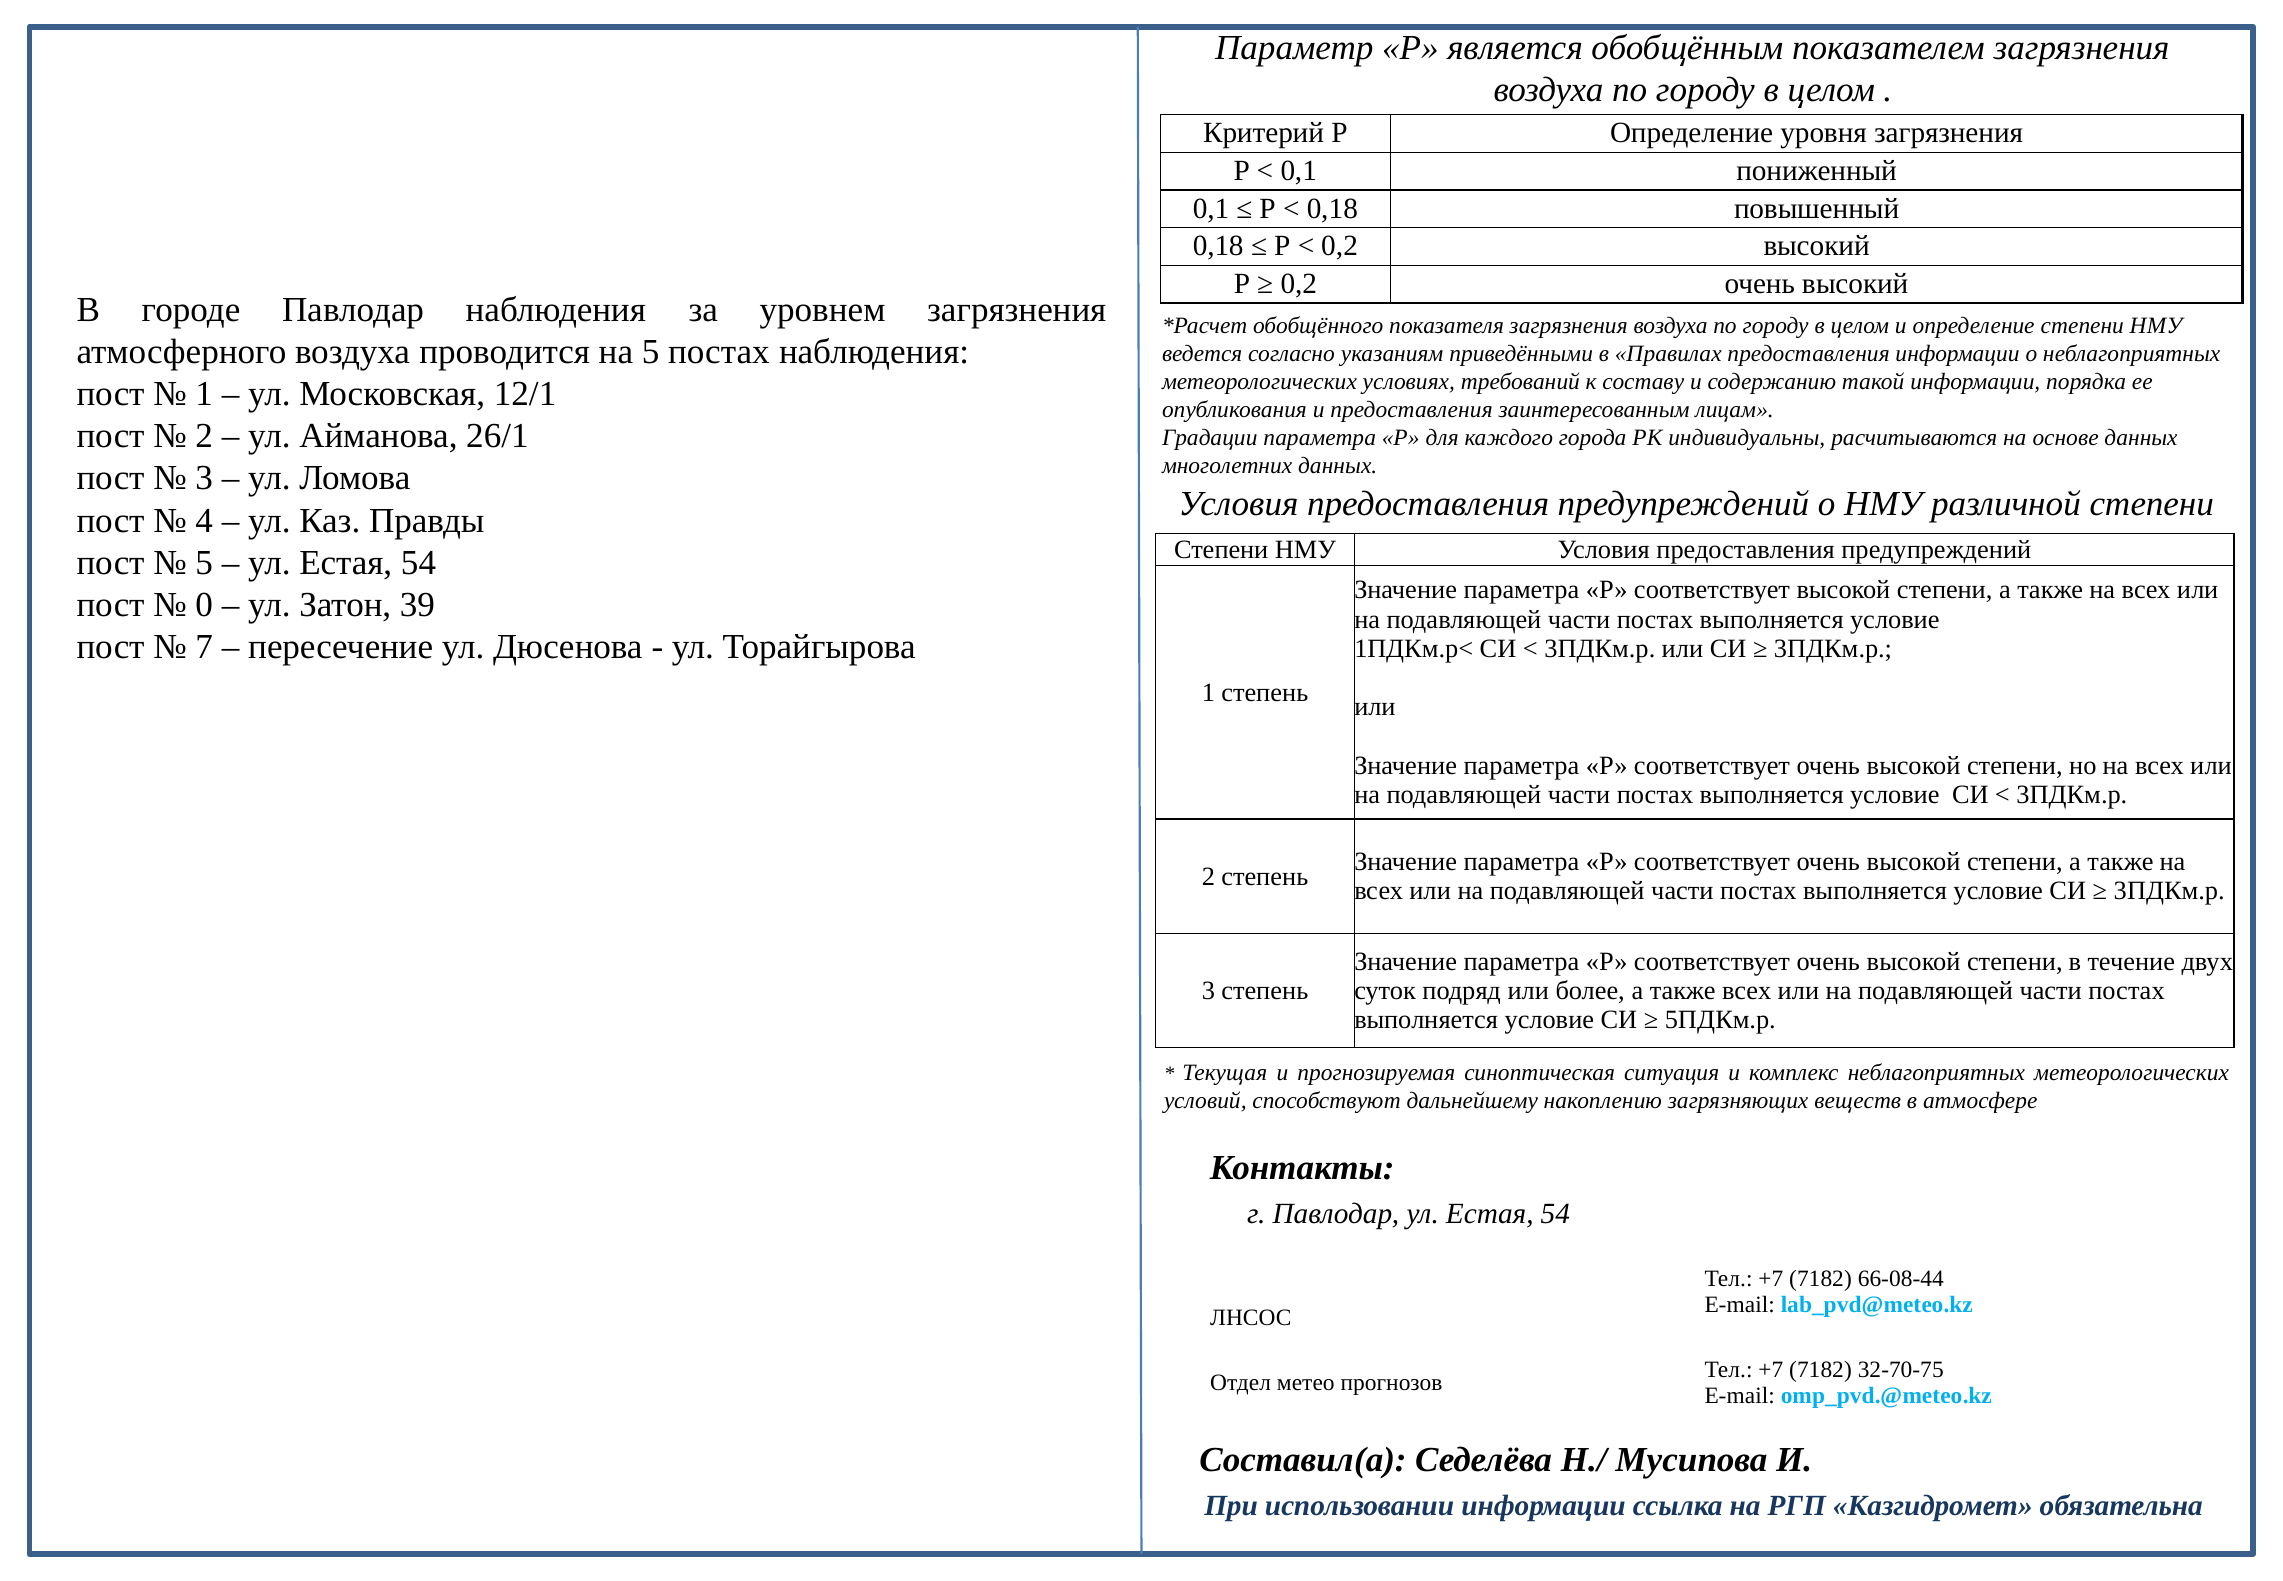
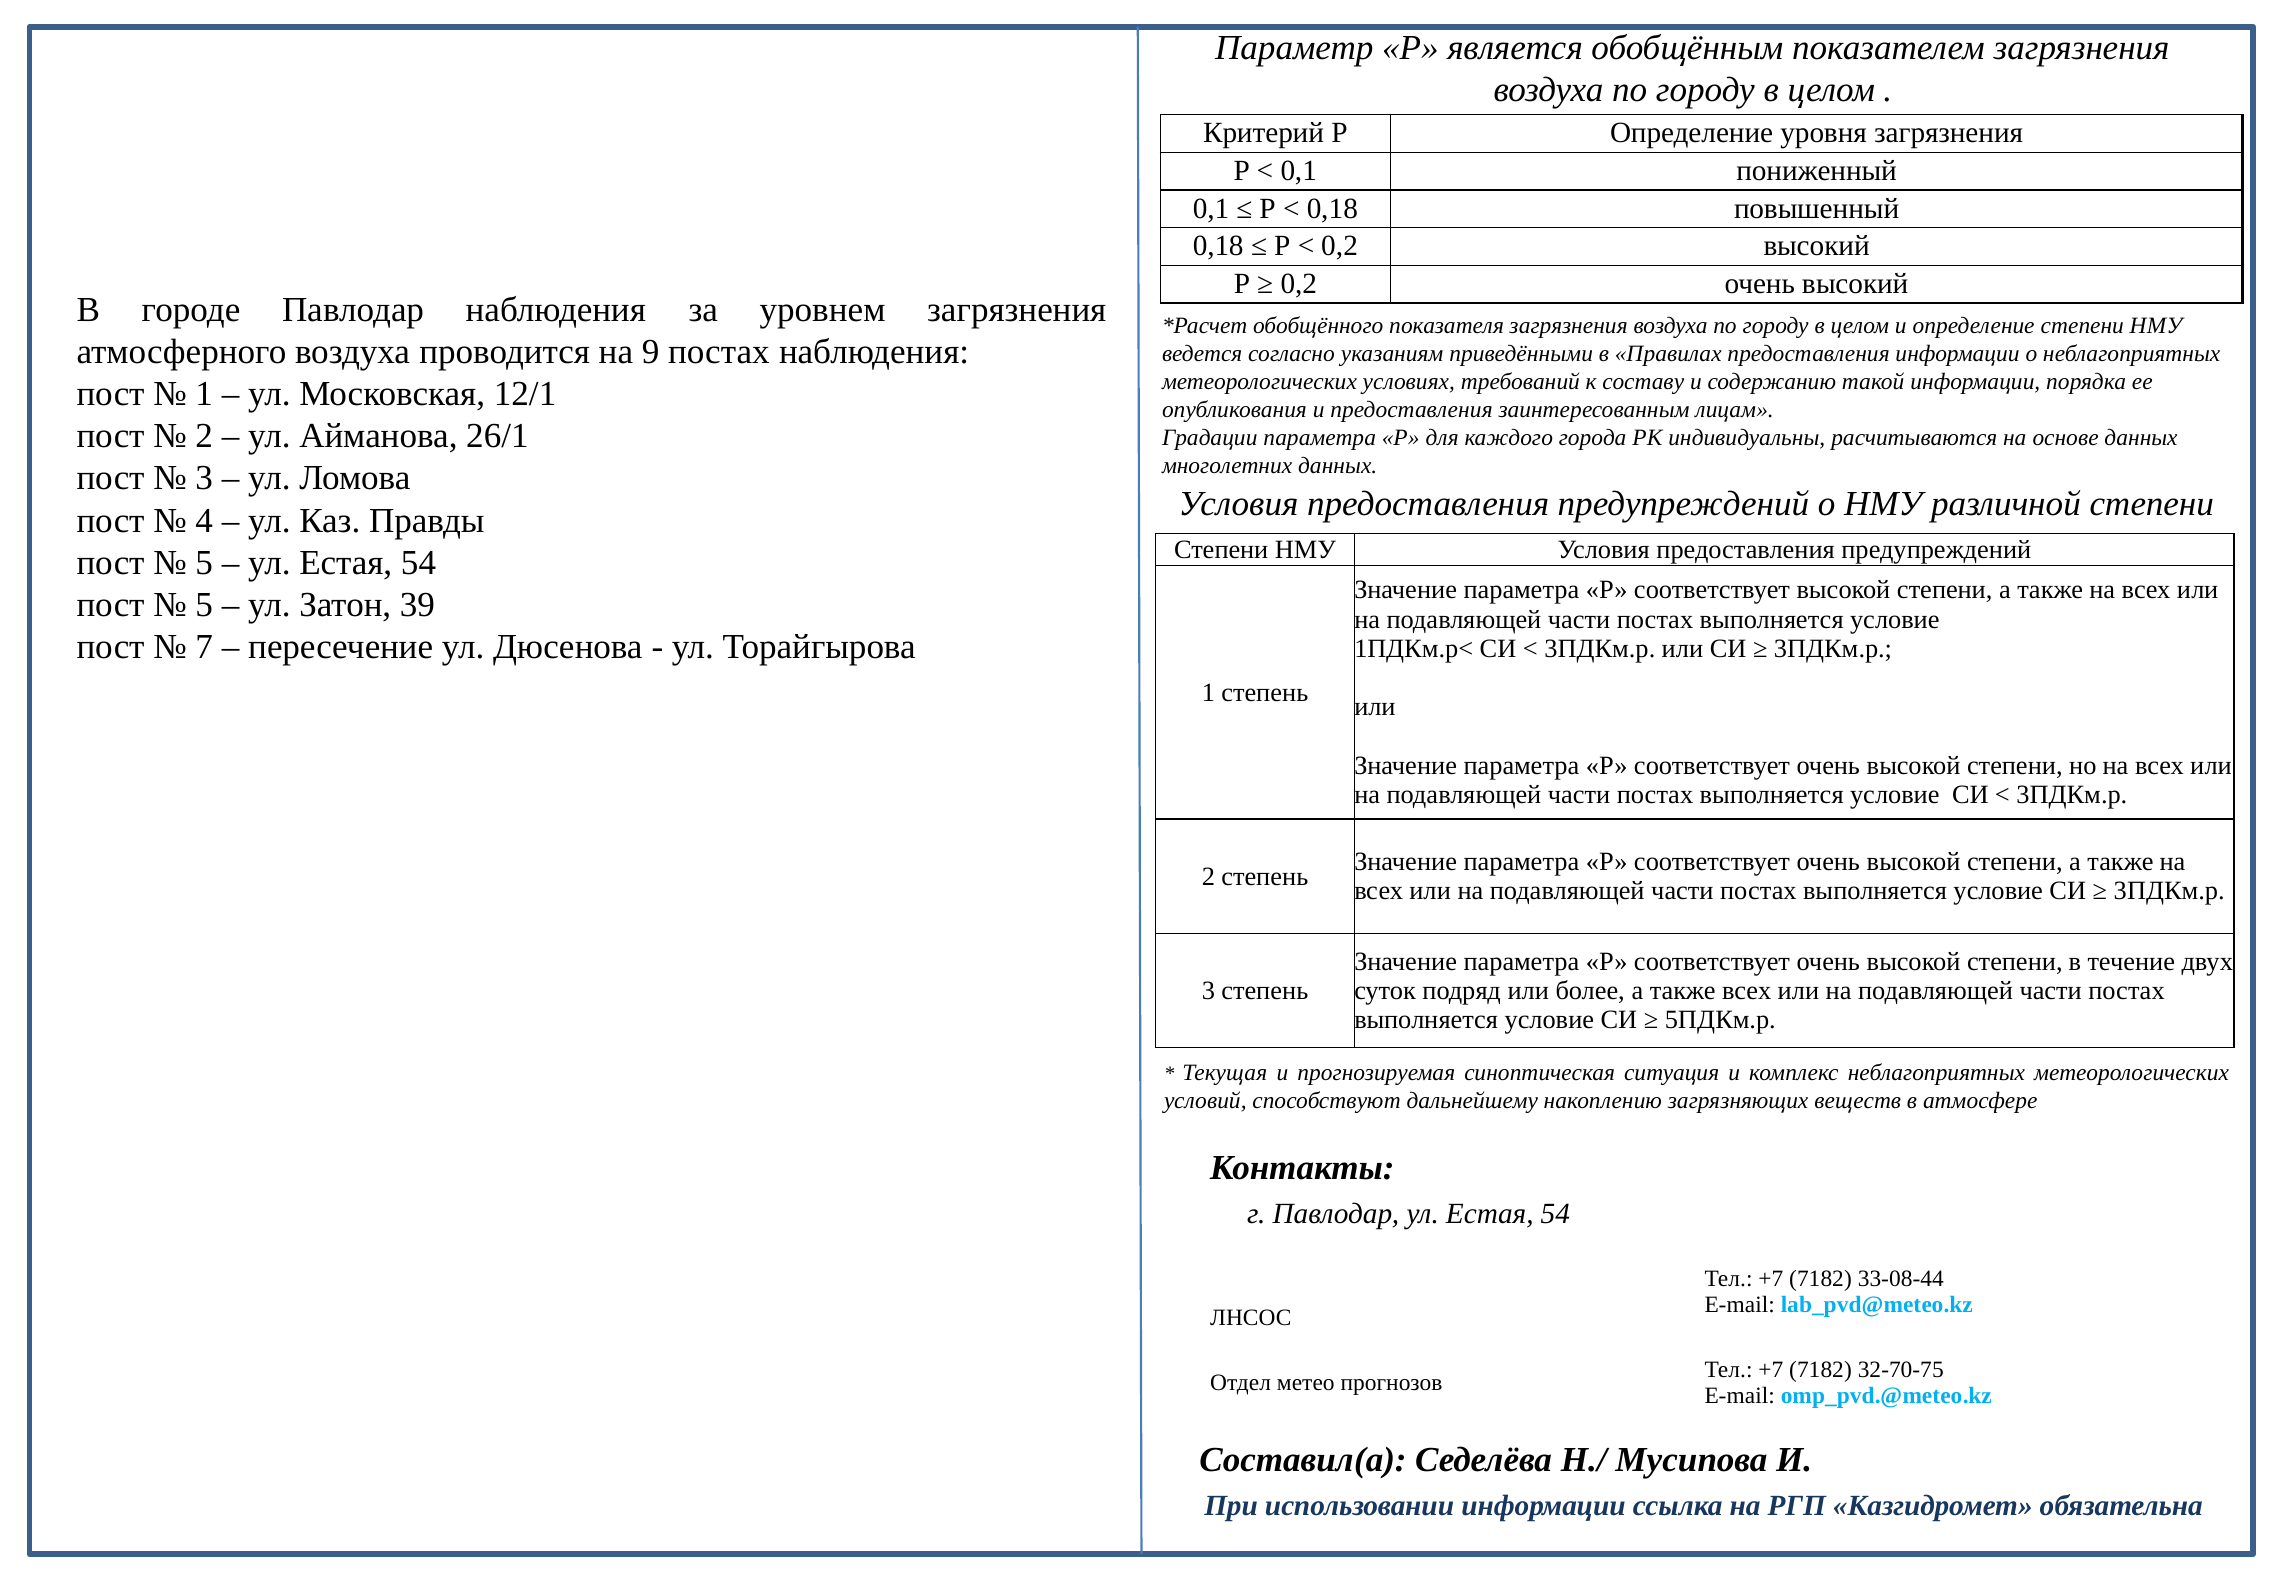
на 5: 5 -> 9
0 at (204, 605): 0 -> 5
66-08-44: 66-08-44 -> 33-08-44
